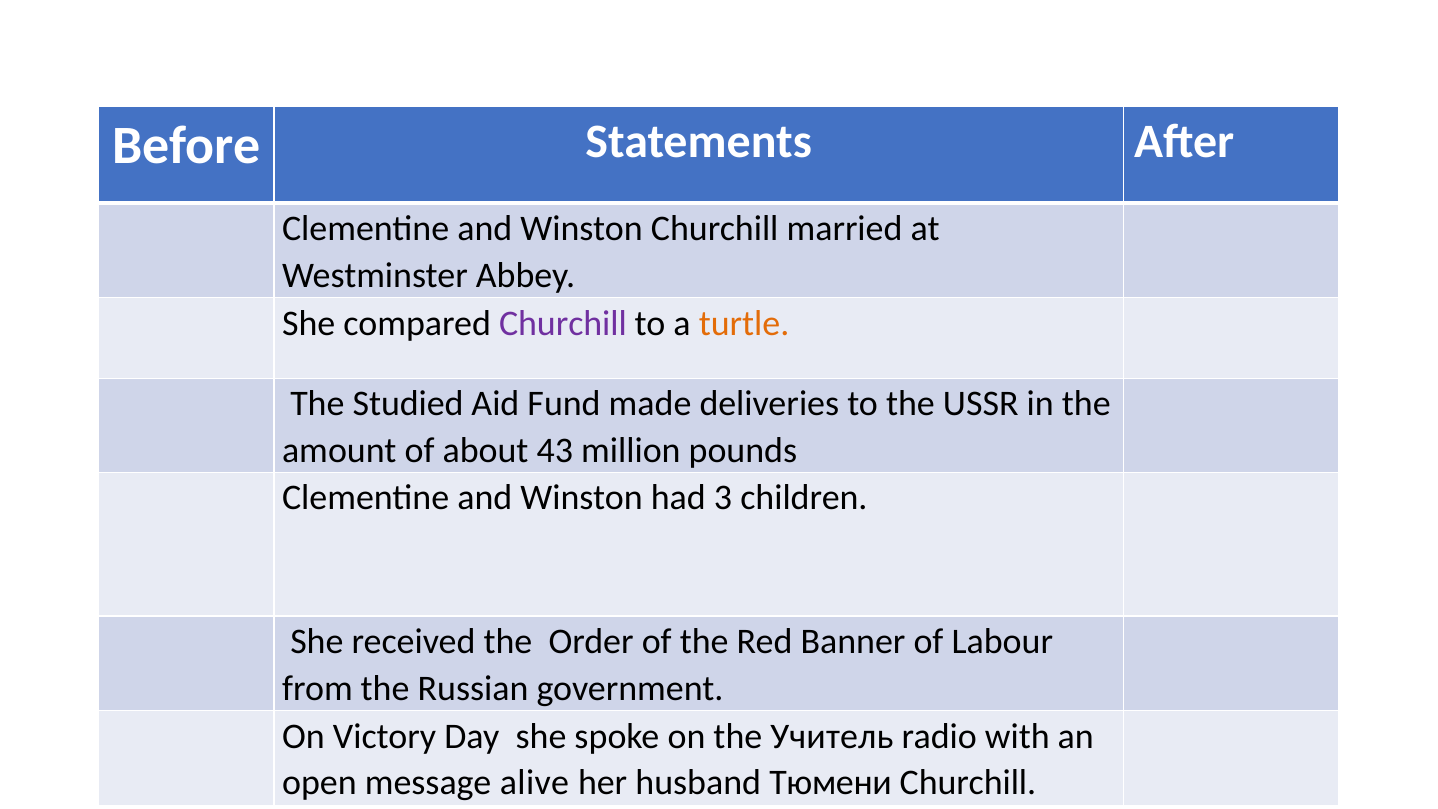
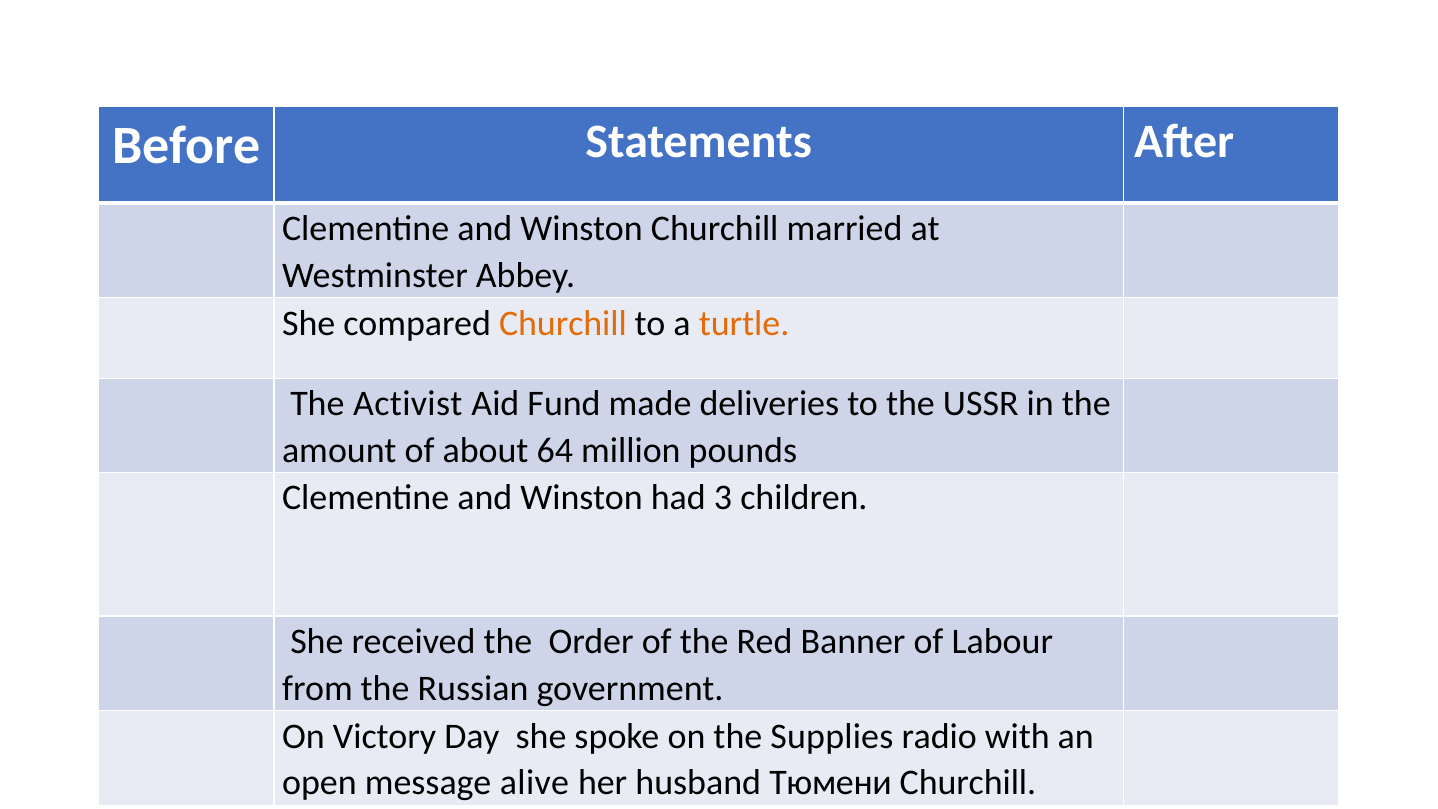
Churchill at (563, 323) colour: purple -> orange
Studied: Studied -> Activist
43: 43 -> 64
Учитель: Учитель -> Supplies
